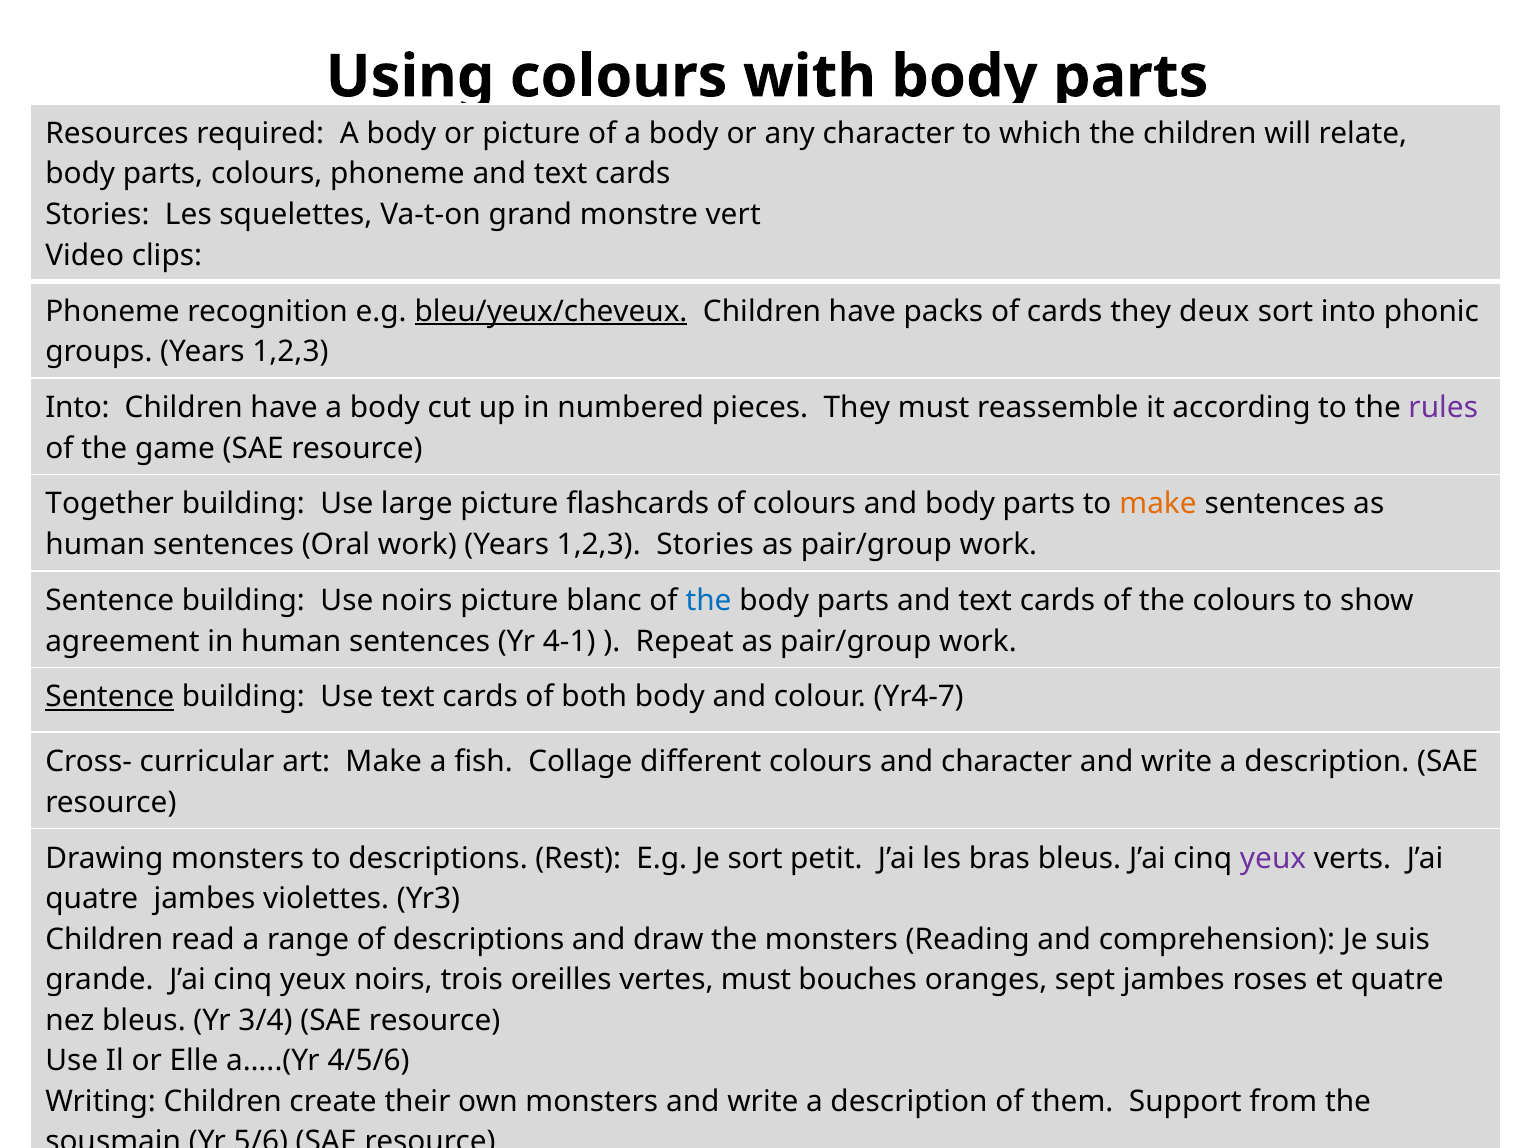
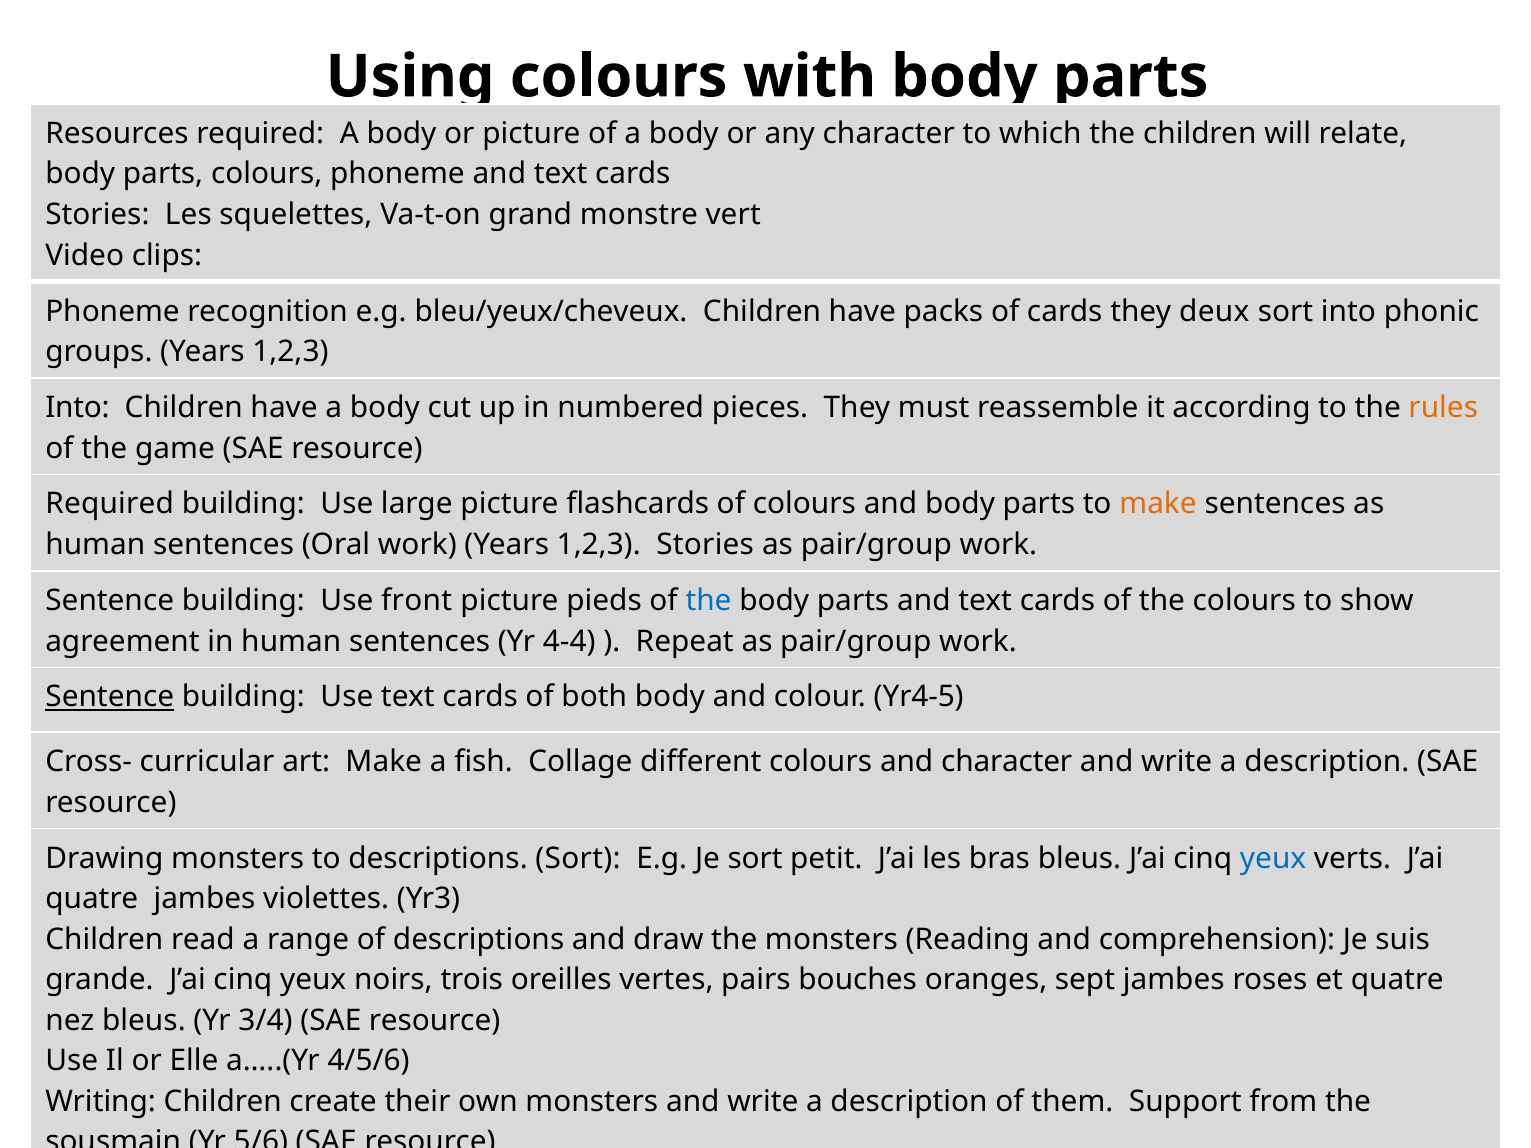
bleu/yeux/cheveux underline: present -> none
rules colour: purple -> orange
Together at (110, 504): Together -> Required
Use noirs: noirs -> front
blanc: blanc -> pieds
4-1: 4-1 -> 4-4
Yr4-7: Yr4-7 -> Yr4-5
descriptions Rest: Rest -> Sort
yeux at (1273, 858) colour: purple -> blue
vertes must: must -> pairs
